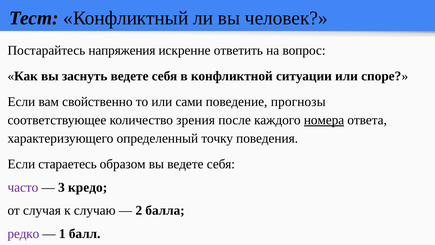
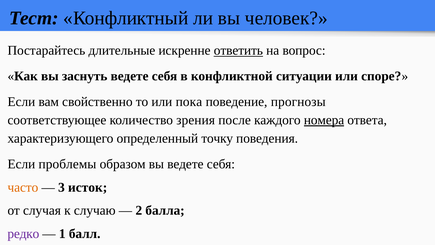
напряжения: напряжения -> длительные
ответить underline: none -> present
сами: сами -> пока
стараетесь: стараетесь -> проблемы
часто colour: purple -> orange
кредо: кредо -> исток
